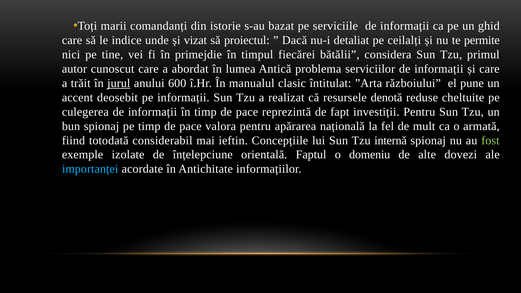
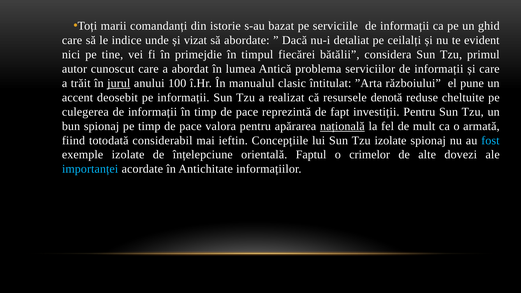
proiectul: proiectul -> abordate
permite: permite -> evident
600: 600 -> 100
națională underline: none -> present
Tzu internă: internă -> izolate
fost colour: light green -> light blue
domeniu: domeniu -> crimelor
